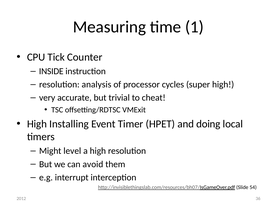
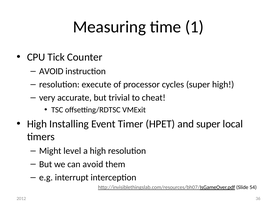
INSIDE at (51, 71): INSIDE -> AVOID
analysis: analysis -> execute
and doing: doing -> super
